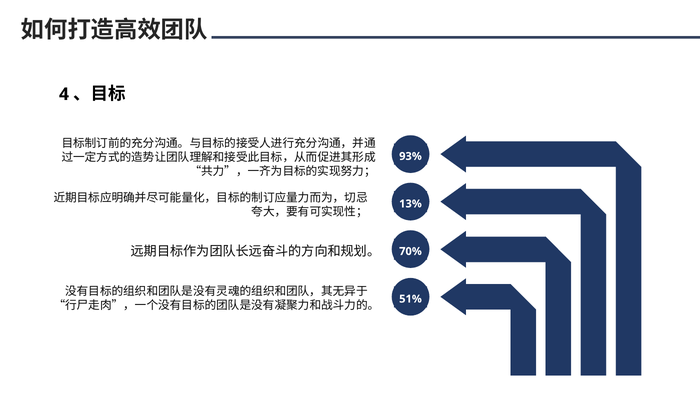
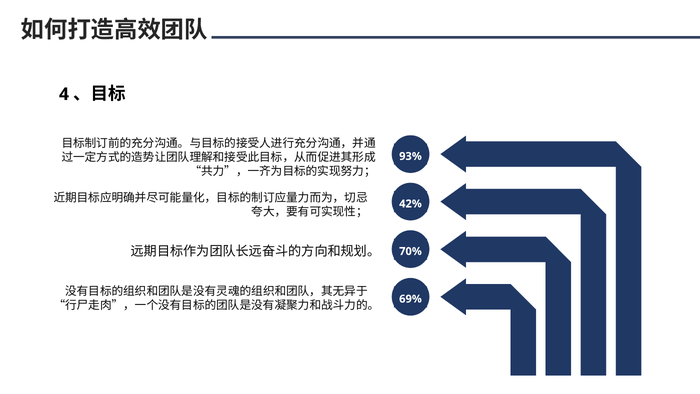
13%: 13% -> 42%
51%: 51% -> 69%
